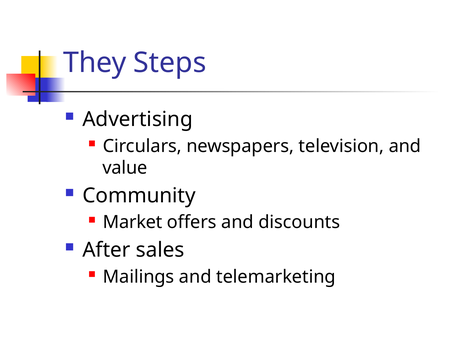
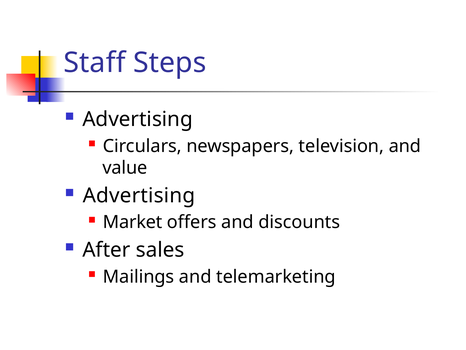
They: They -> Staff
Community at (139, 195): Community -> Advertising
